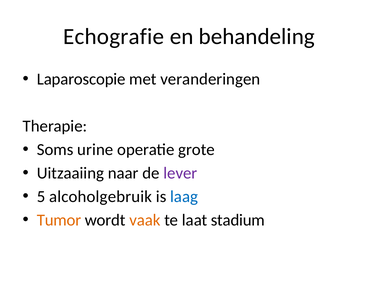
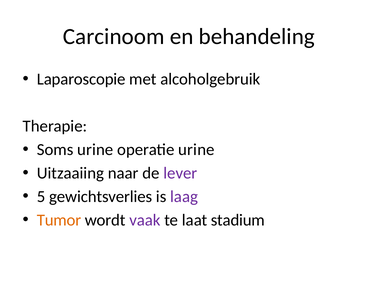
Echografie: Echografie -> Carcinoom
veranderingen: veranderingen -> alcoholgebruik
operatie grote: grote -> urine
alcoholgebruik: alcoholgebruik -> gewichtsverlies
laag colour: blue -> purple
vaak colour: orange -> purple
